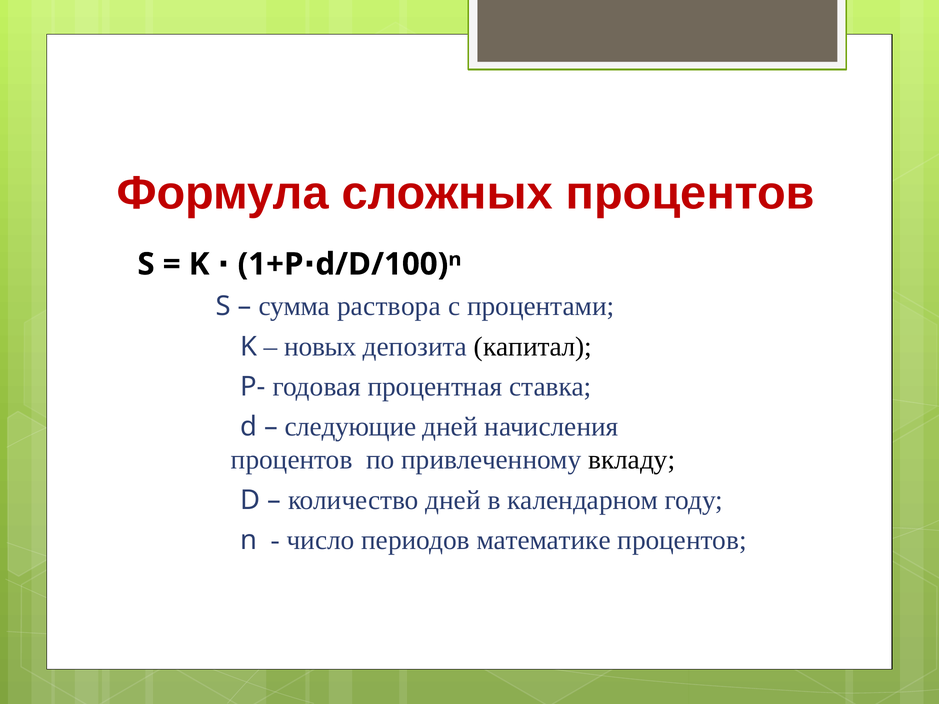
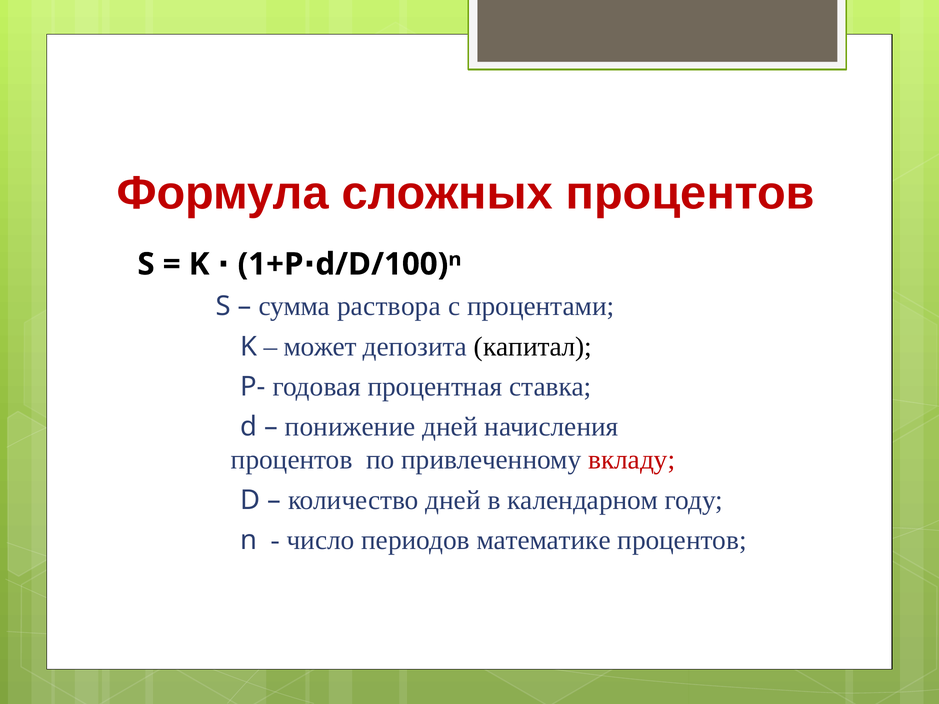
новых: новых -> может
следующие: следующие -> понижение
вкладу colour: black -> red
